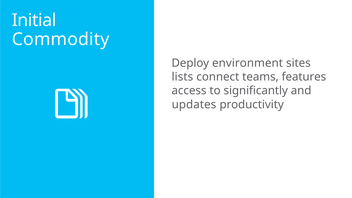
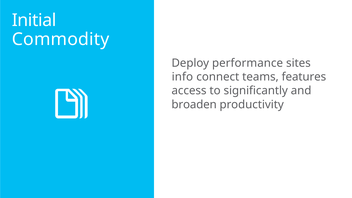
environment: environment -> performance
lists: lists -> info
updates: updates -> broaden
